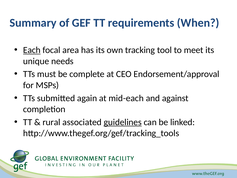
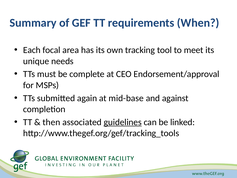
Each underline: present -> none
mid-each: mid-each -> mid-base
rural: rural -> then
